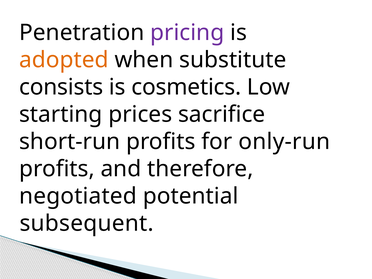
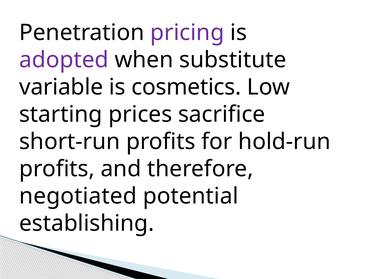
adopted colour: orange -> purple
consists: consists -> variable
only-run: only-run -> hold-run
subsequent: subsequent -> establishing
